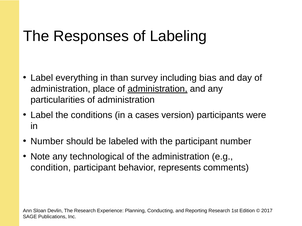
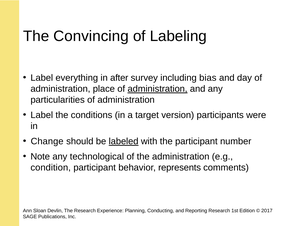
Responses: Responses -> Convincing
than: than -> after
cases: cases -> target
Number at (47, 142): Number -> Change
labeled underline: none -> present
